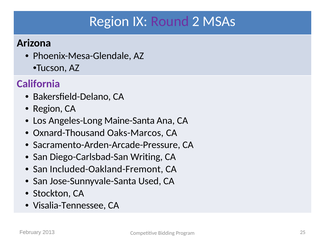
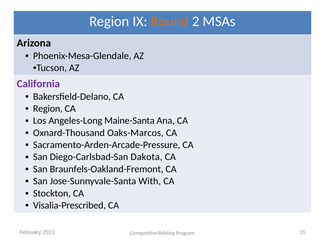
Round colour: purple -> orange
Writing: Writing -> Dakota
Included-Oakland-Fremont: Included-Oakland-Fremont -> Braunfels-Oakland-Fremont
Used: Used -> With
Visalia-Tennessee: Visalia-Tennessee -> Visalia-Prescribed
